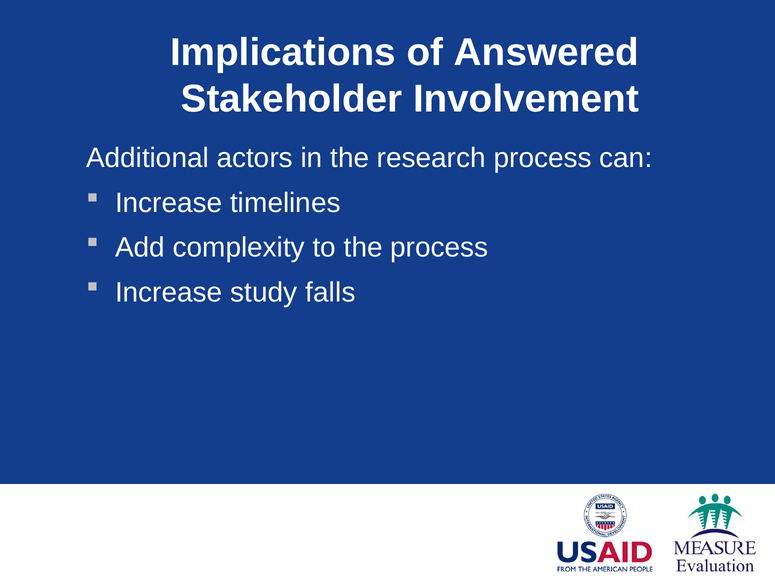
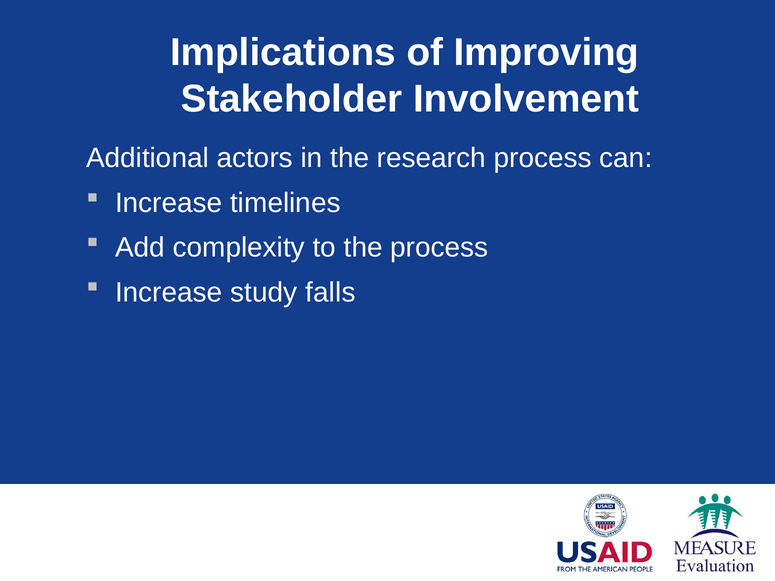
Answered: Answered -> Improving
